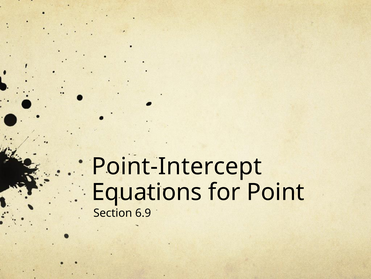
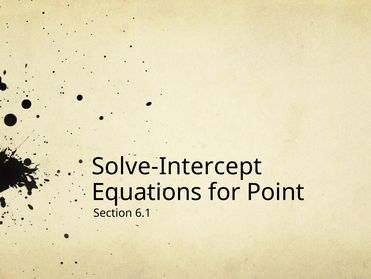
Point-Intercept: Point-Intercept -> Solve-Intercept
6.9: 6.9 -> 6.1
